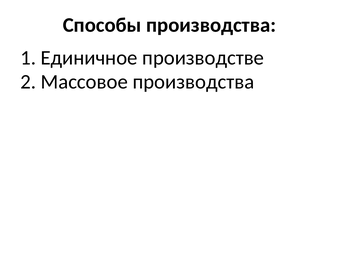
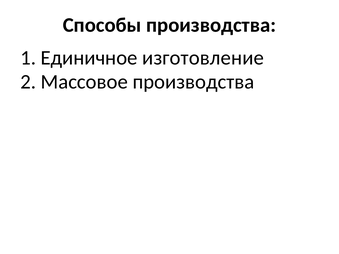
производстве: производстве -> изготовление
